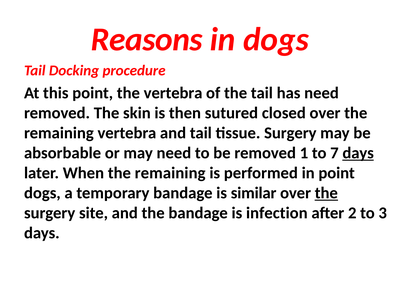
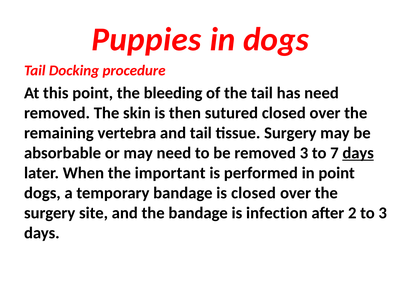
Reasons: Reasons -> Puppies
the vertebra: vertebra -> bleeding
removed 1: 1 -> 3
When the remaining: remaining -> important
is similar: similar -> closed
the at (326, 193) underline: present -> none
